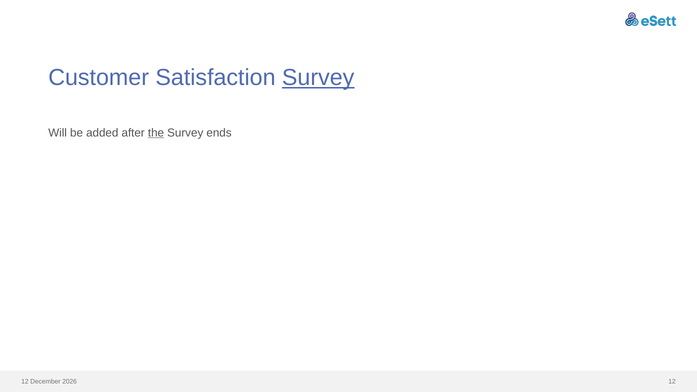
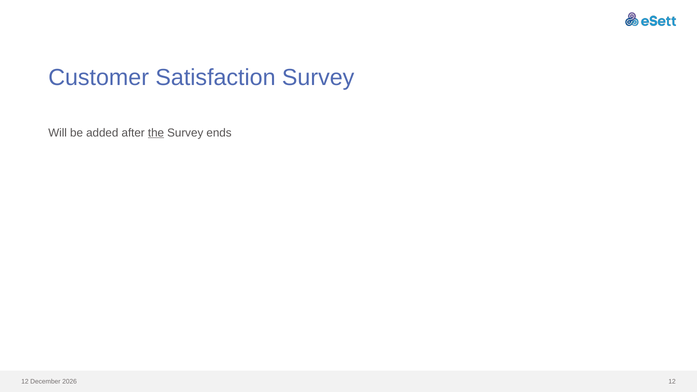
Survey at (318, 78) underline: present -> none
